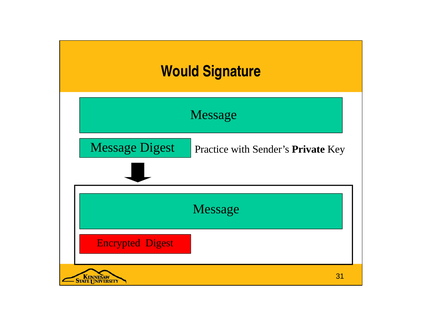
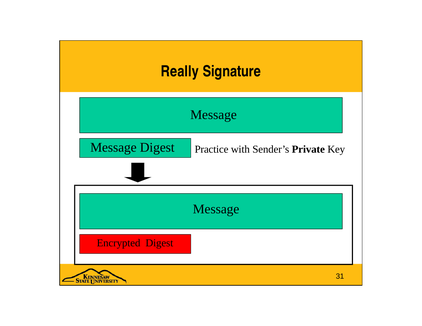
Would: Would -> Really
